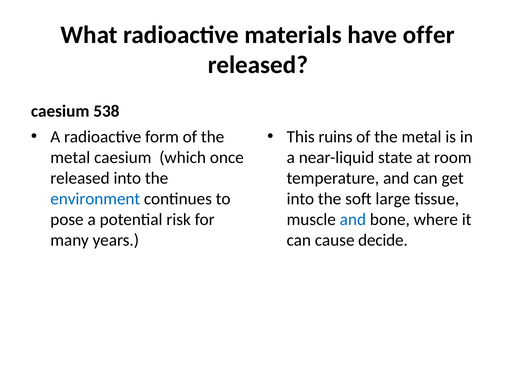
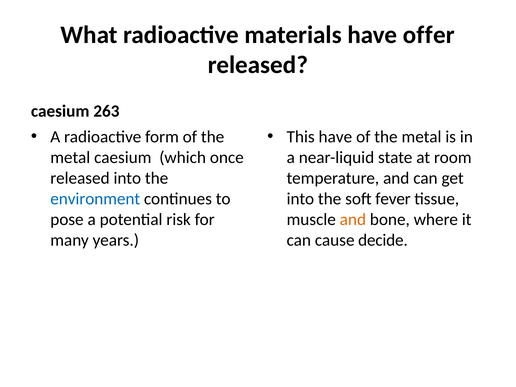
538: 538 -> 263
This ruins: ruins -> have
large: large -> fever
and at (353, 219) colour: blue -> orange
